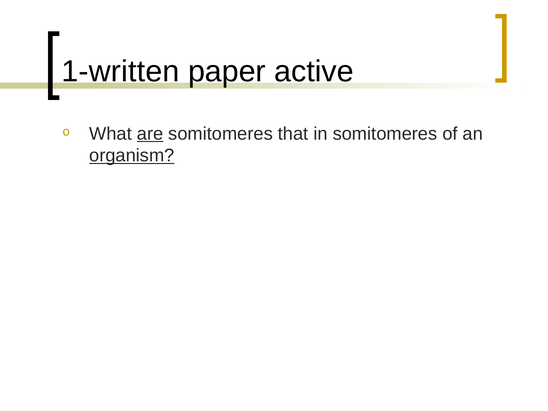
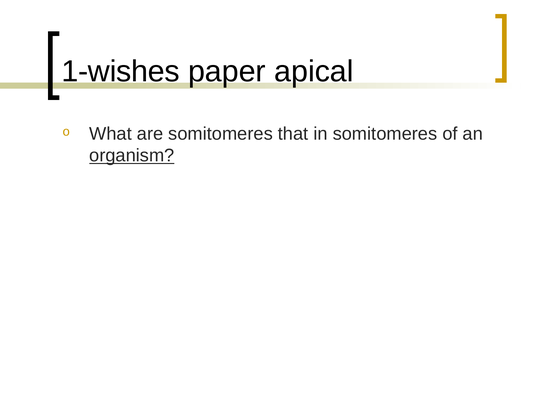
1-written: 1-written -> 1-wishes
active: active -> apical
are underline: present -> none
